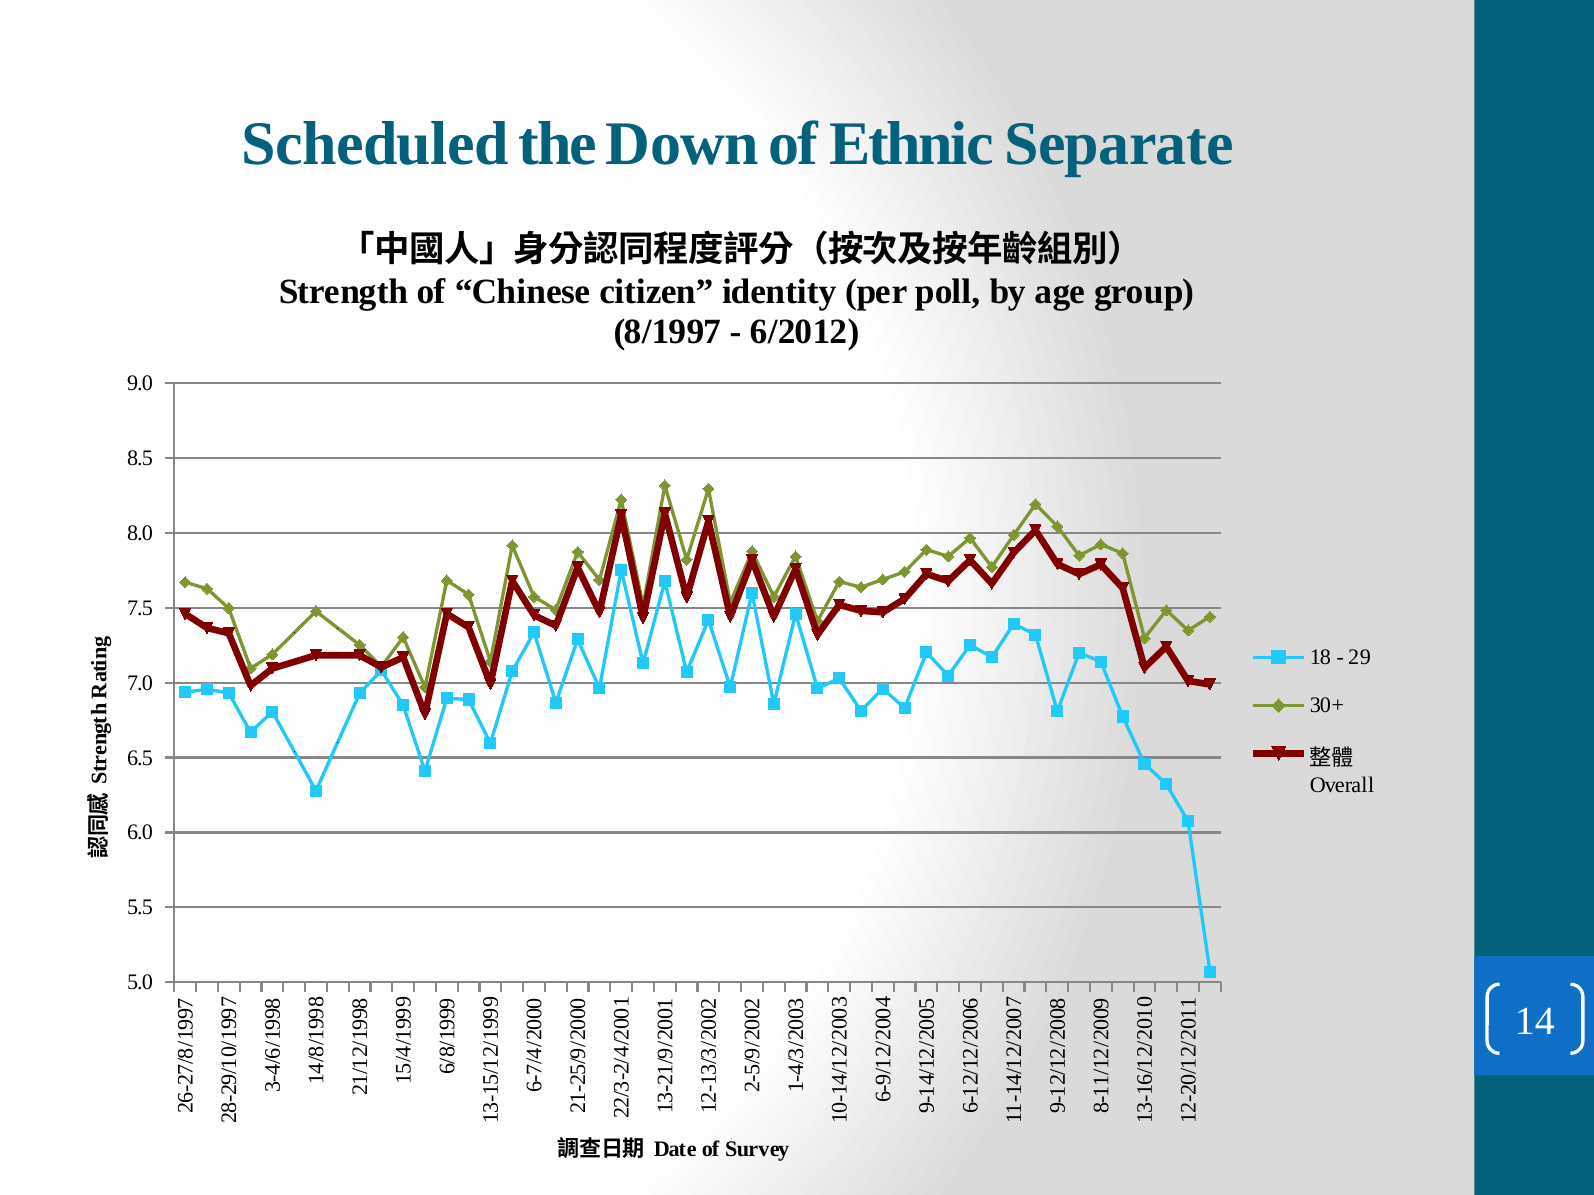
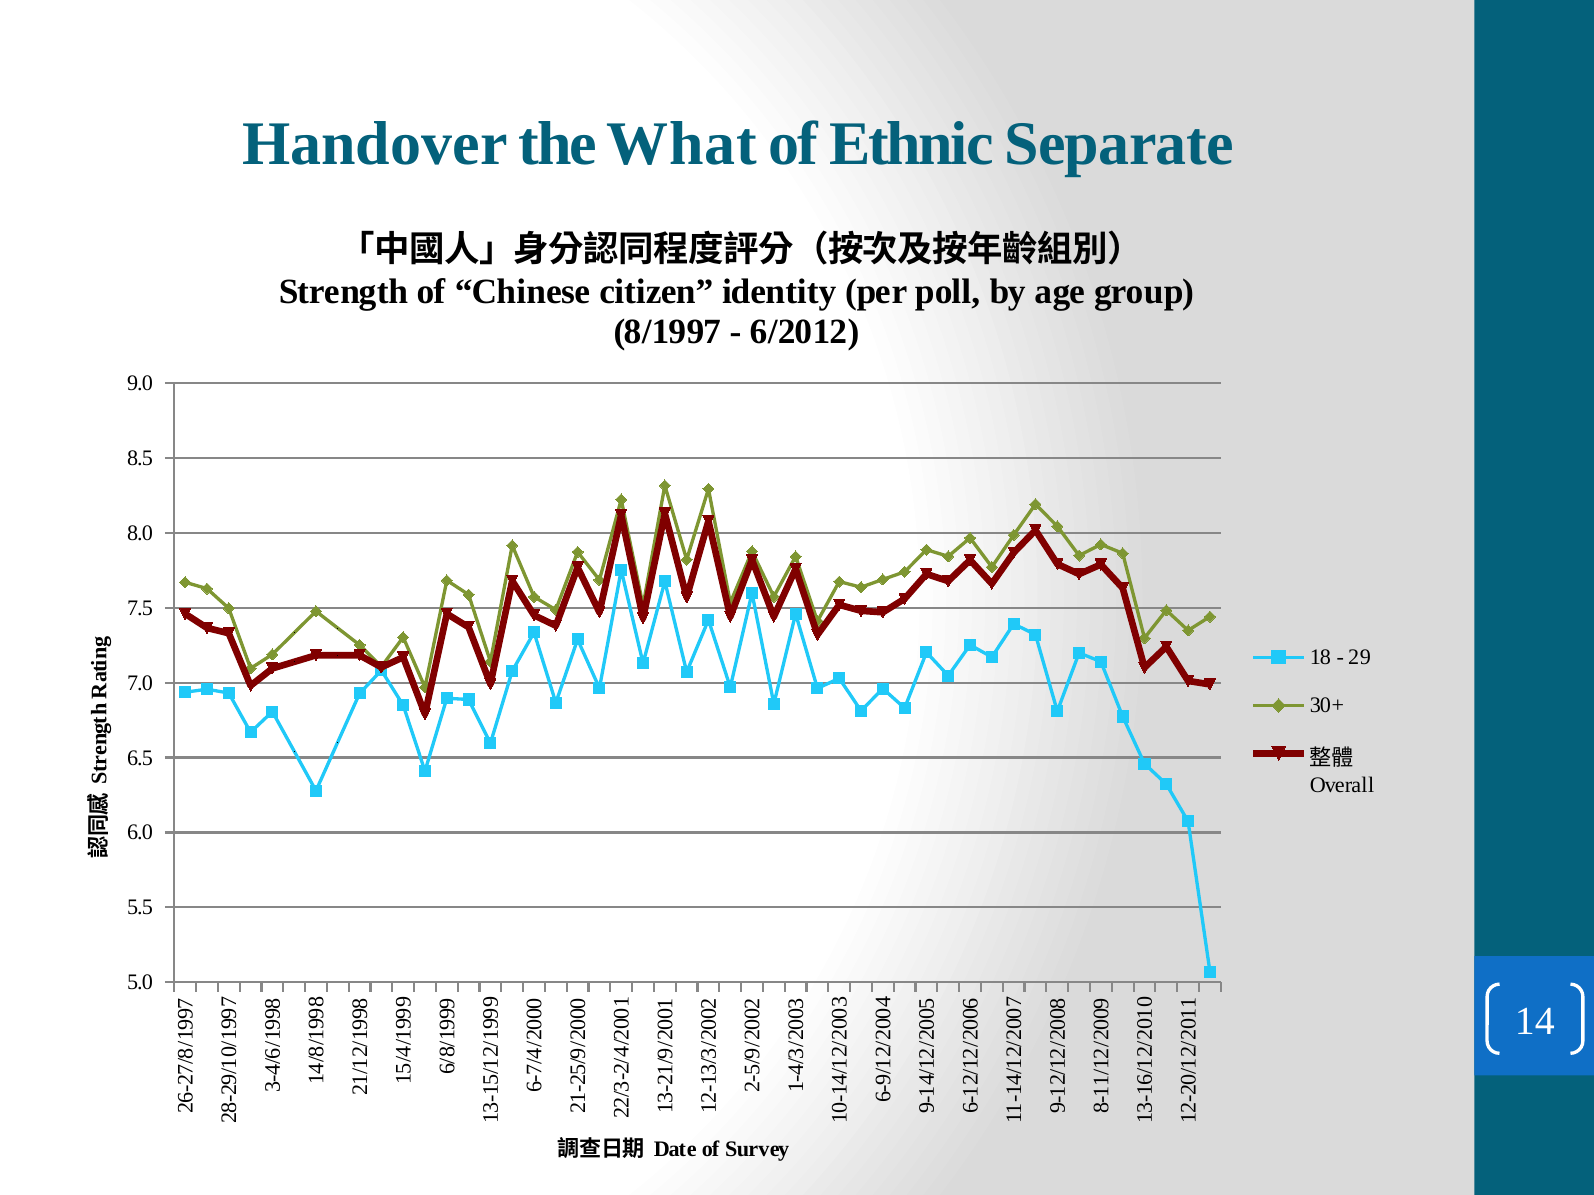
Scheduled: Scheduled -> Handover
Down: Down -> What
